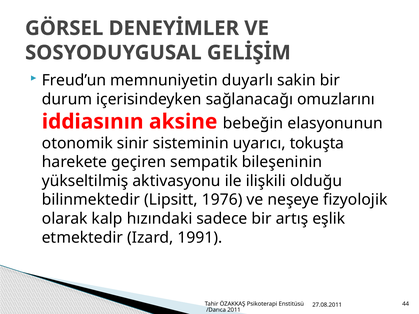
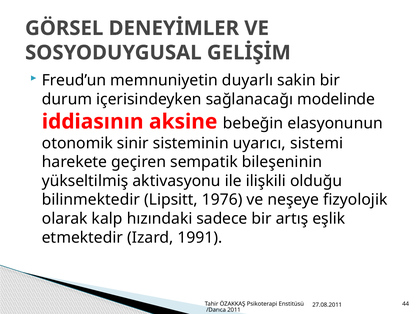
omuzlarını: omuzlarını -> modelinde
tokuşta: tokuşta -> sistemi
